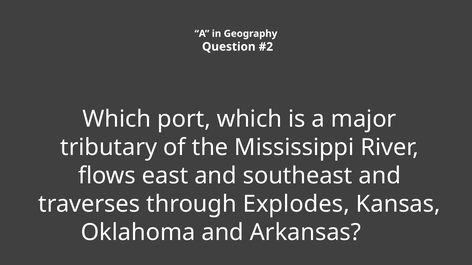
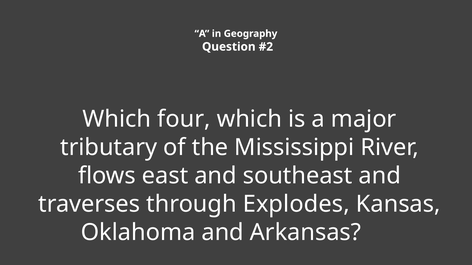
port: port -> four
